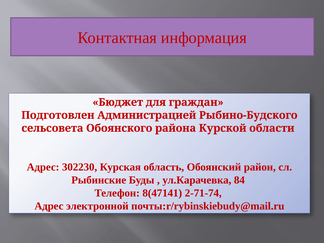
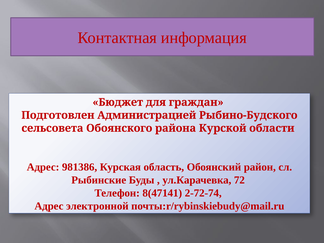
302230: 302230 -> 981386
84: 84 -> 72
2-71-74: 2-71-74 -> 2-72-74
